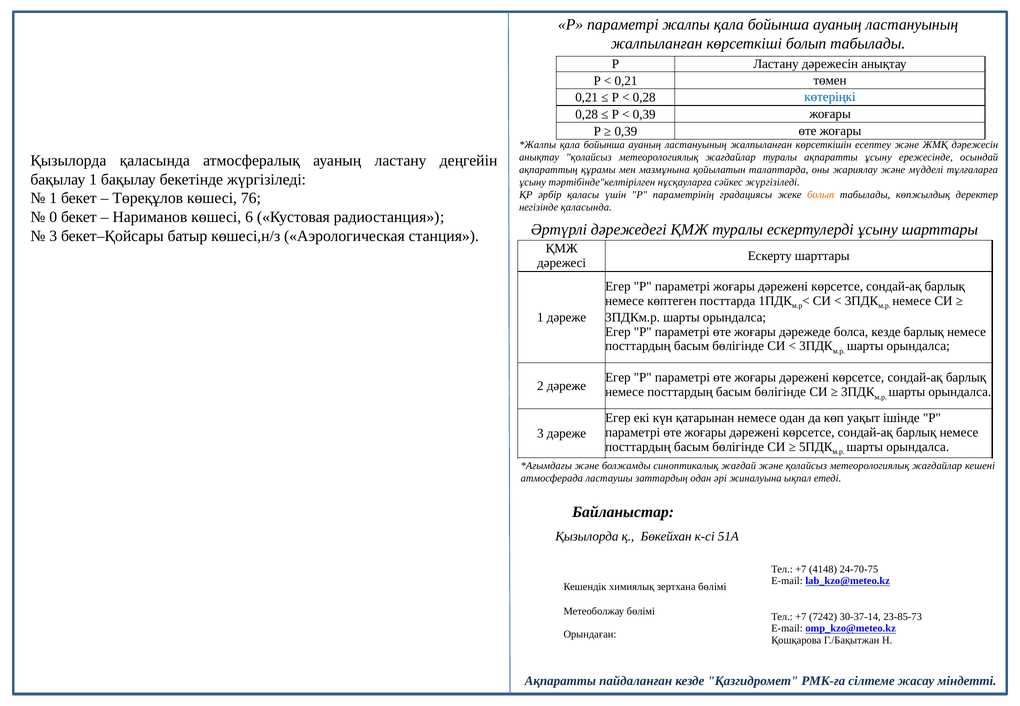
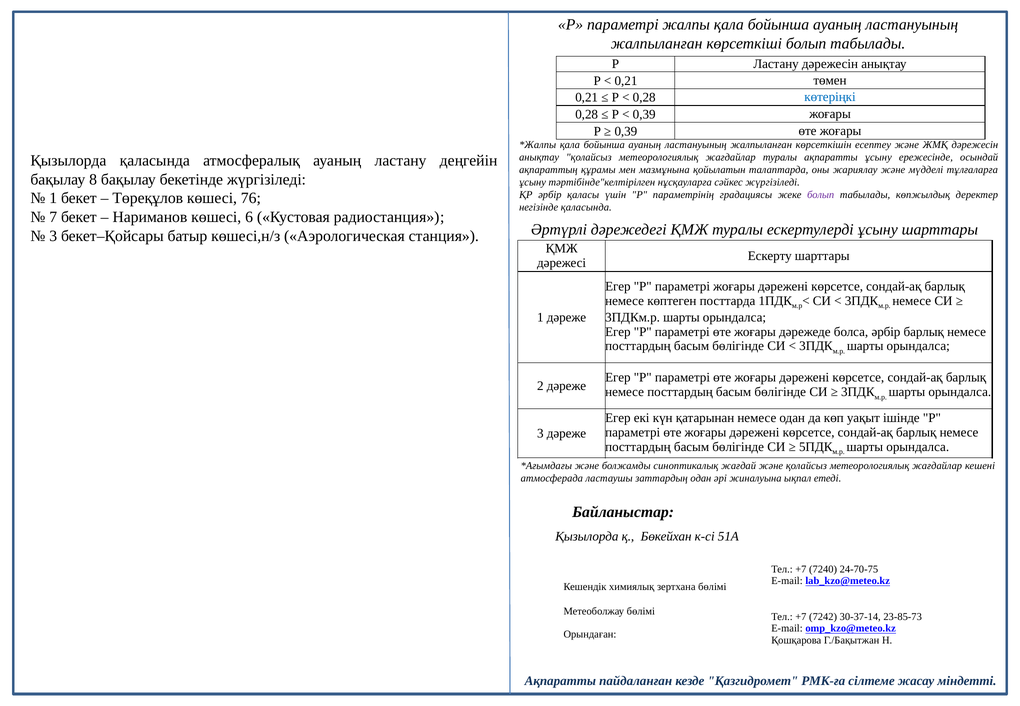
бақылау 1: 1 -> 8
болып at (821, 195) colour: orange -> purple
0: 0 -> 7
болса кезде: кезде -> әрбір
4148: 4148 -> 7240
